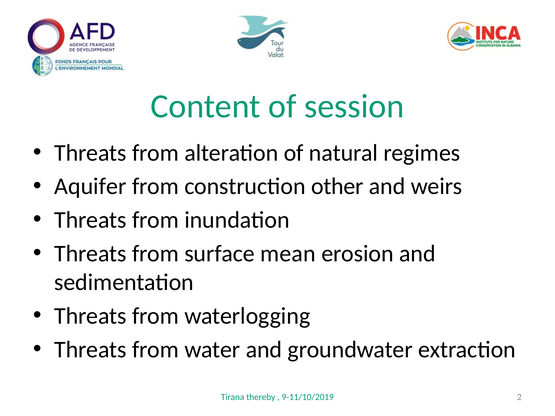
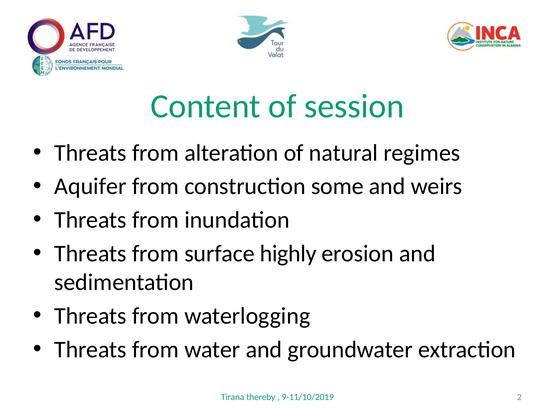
other: other -> some
mean: mean -> highly
